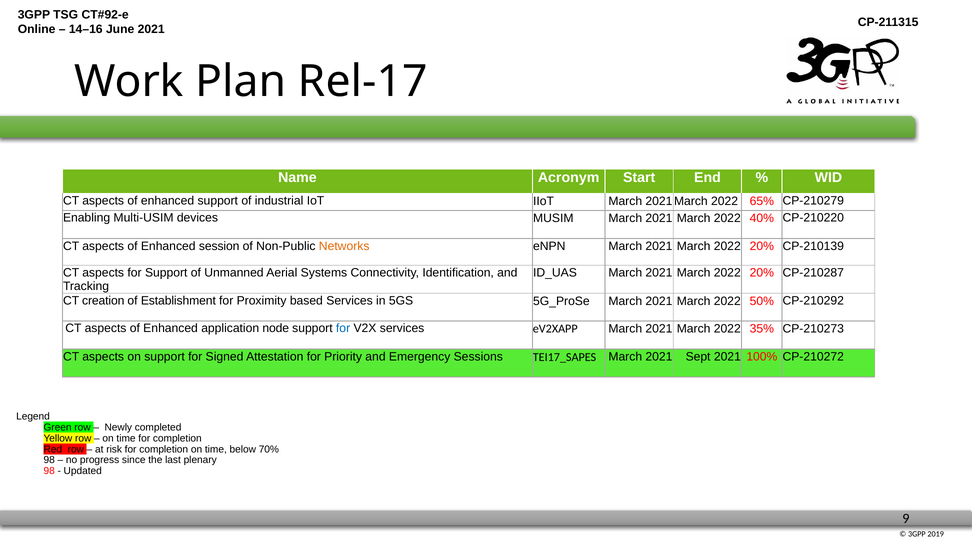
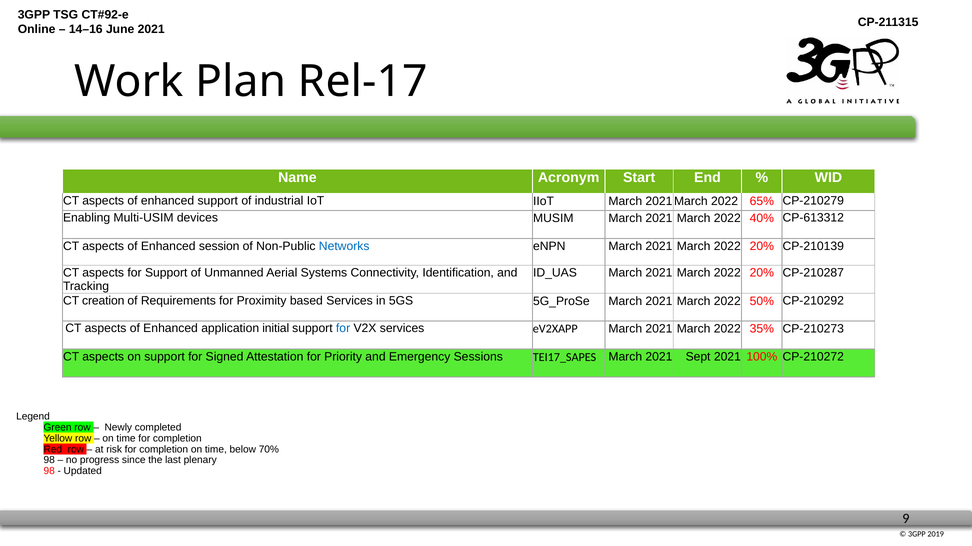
CP-210220: CP-210220 -> CP-613312
Networks colour: orange -> blue
Establishment: Establishment -> Requirements
node: node -> initial
